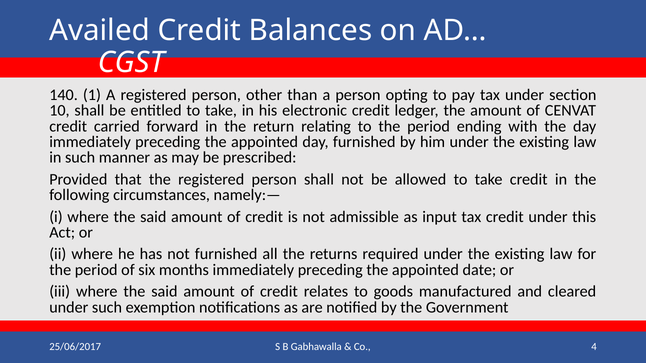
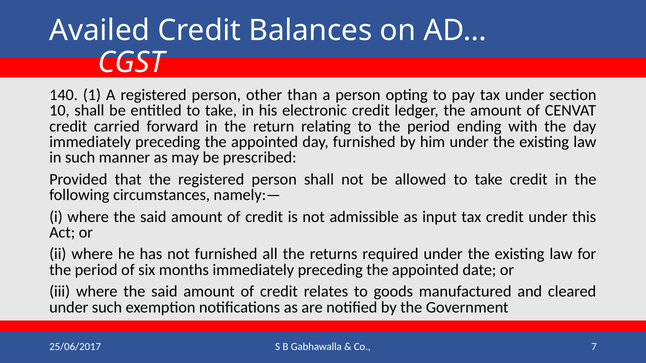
4: 4 -> 7
